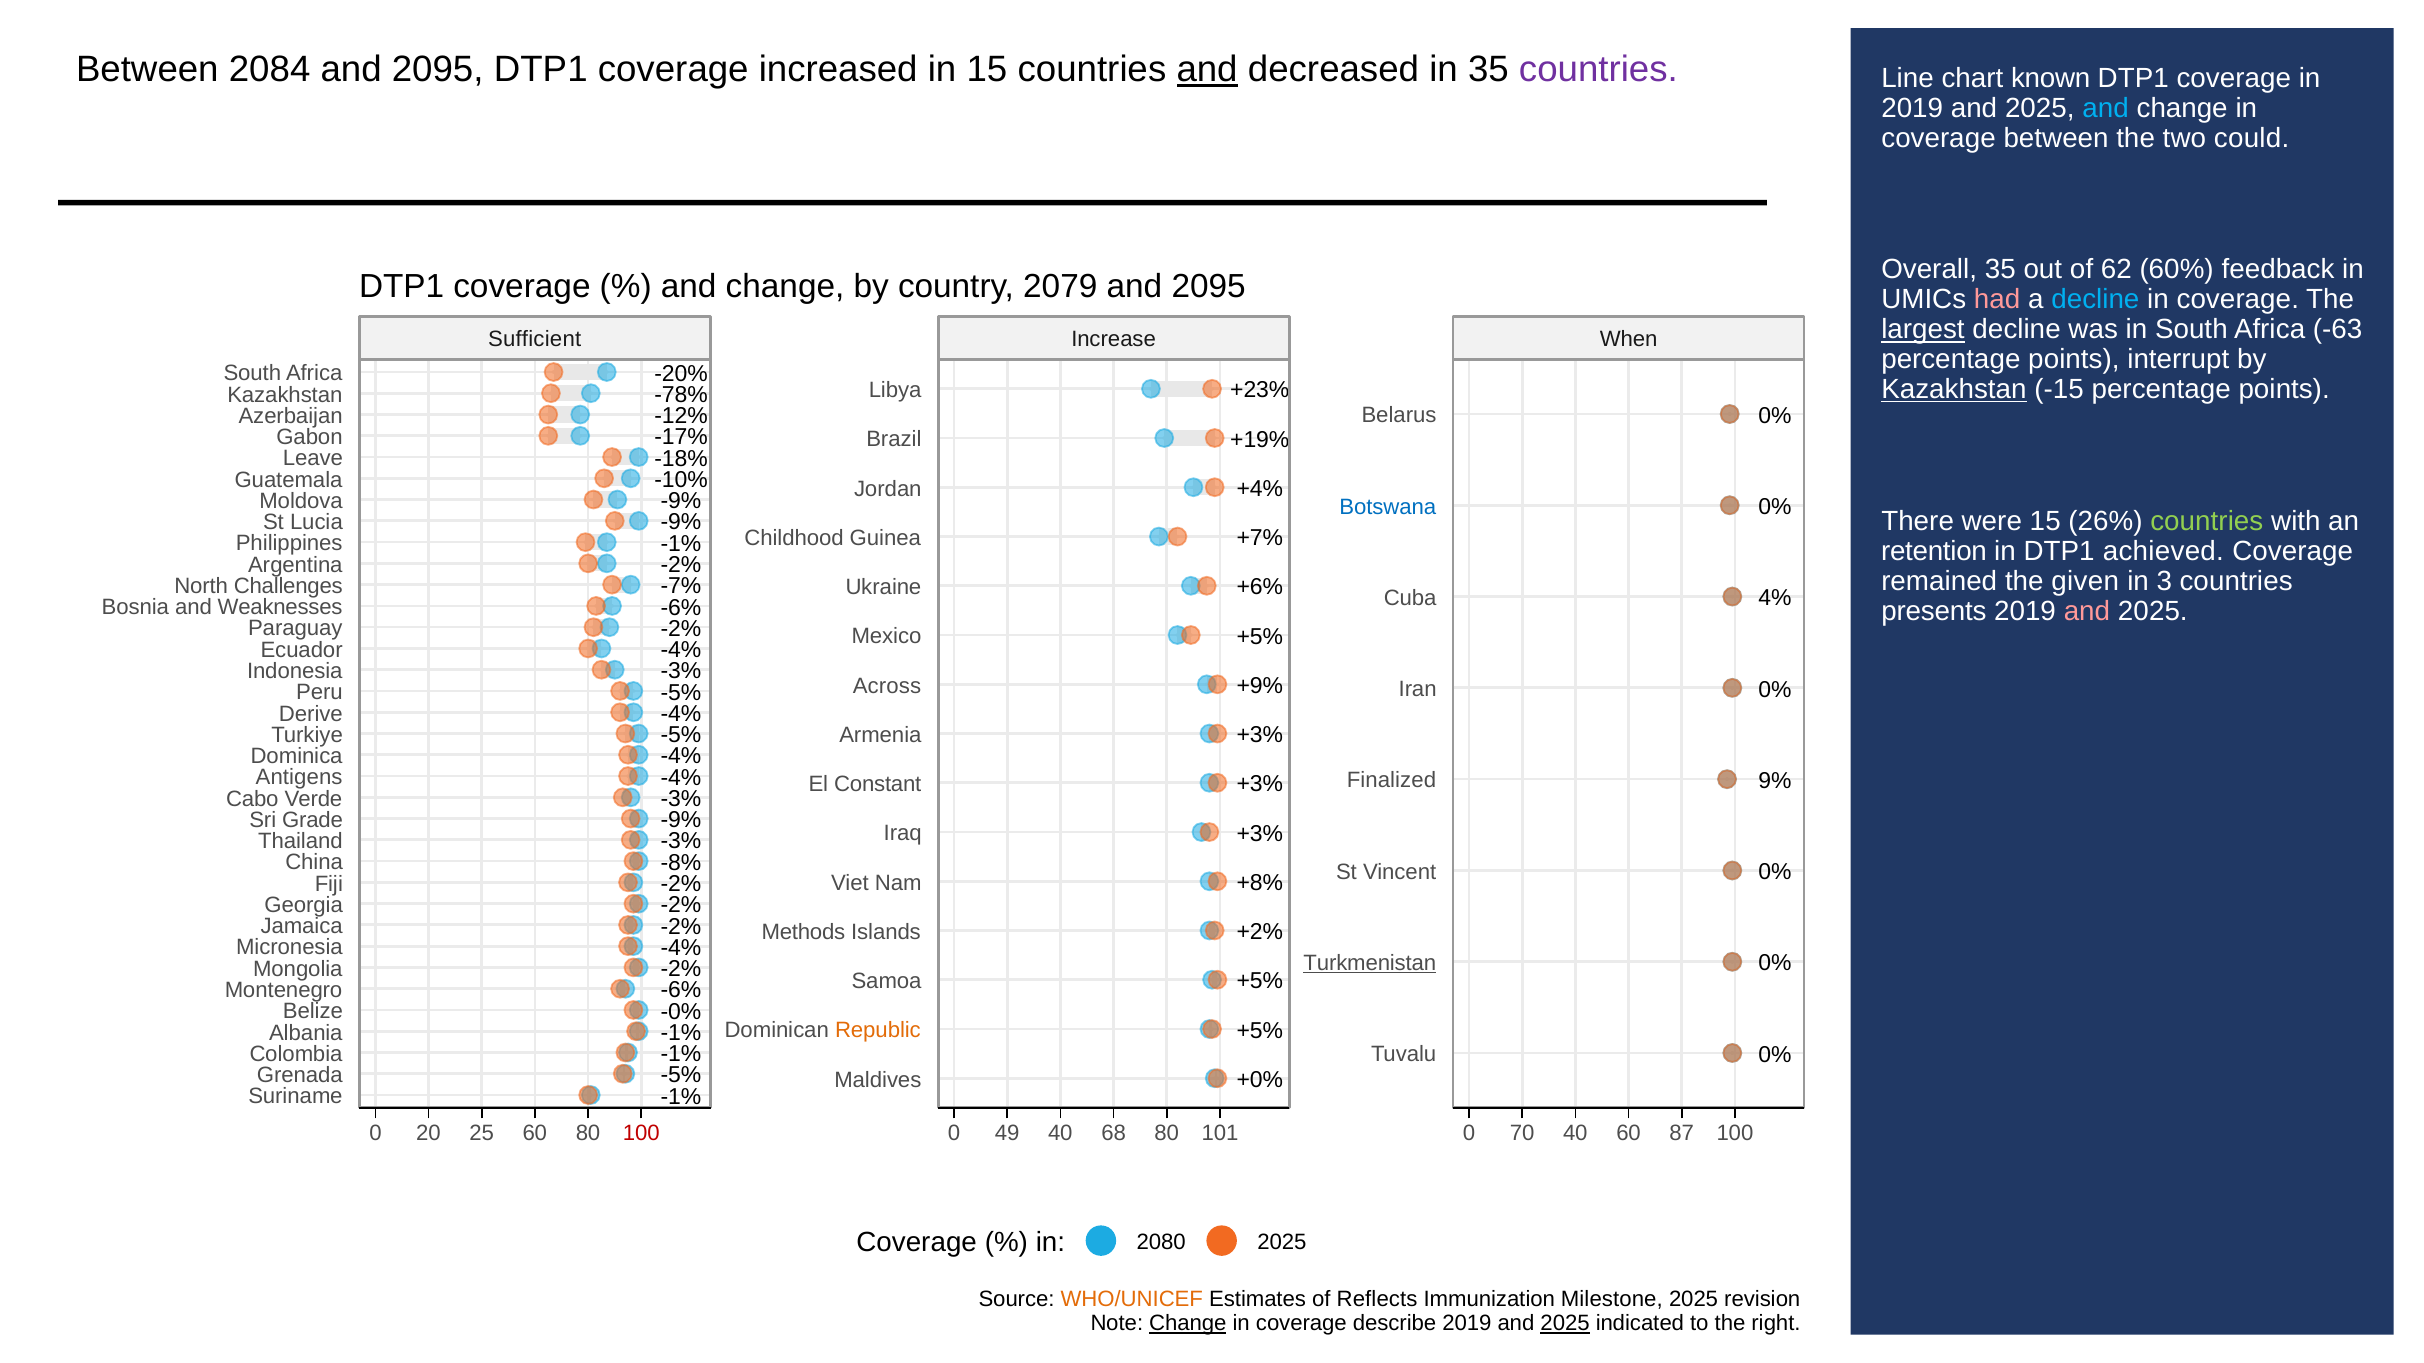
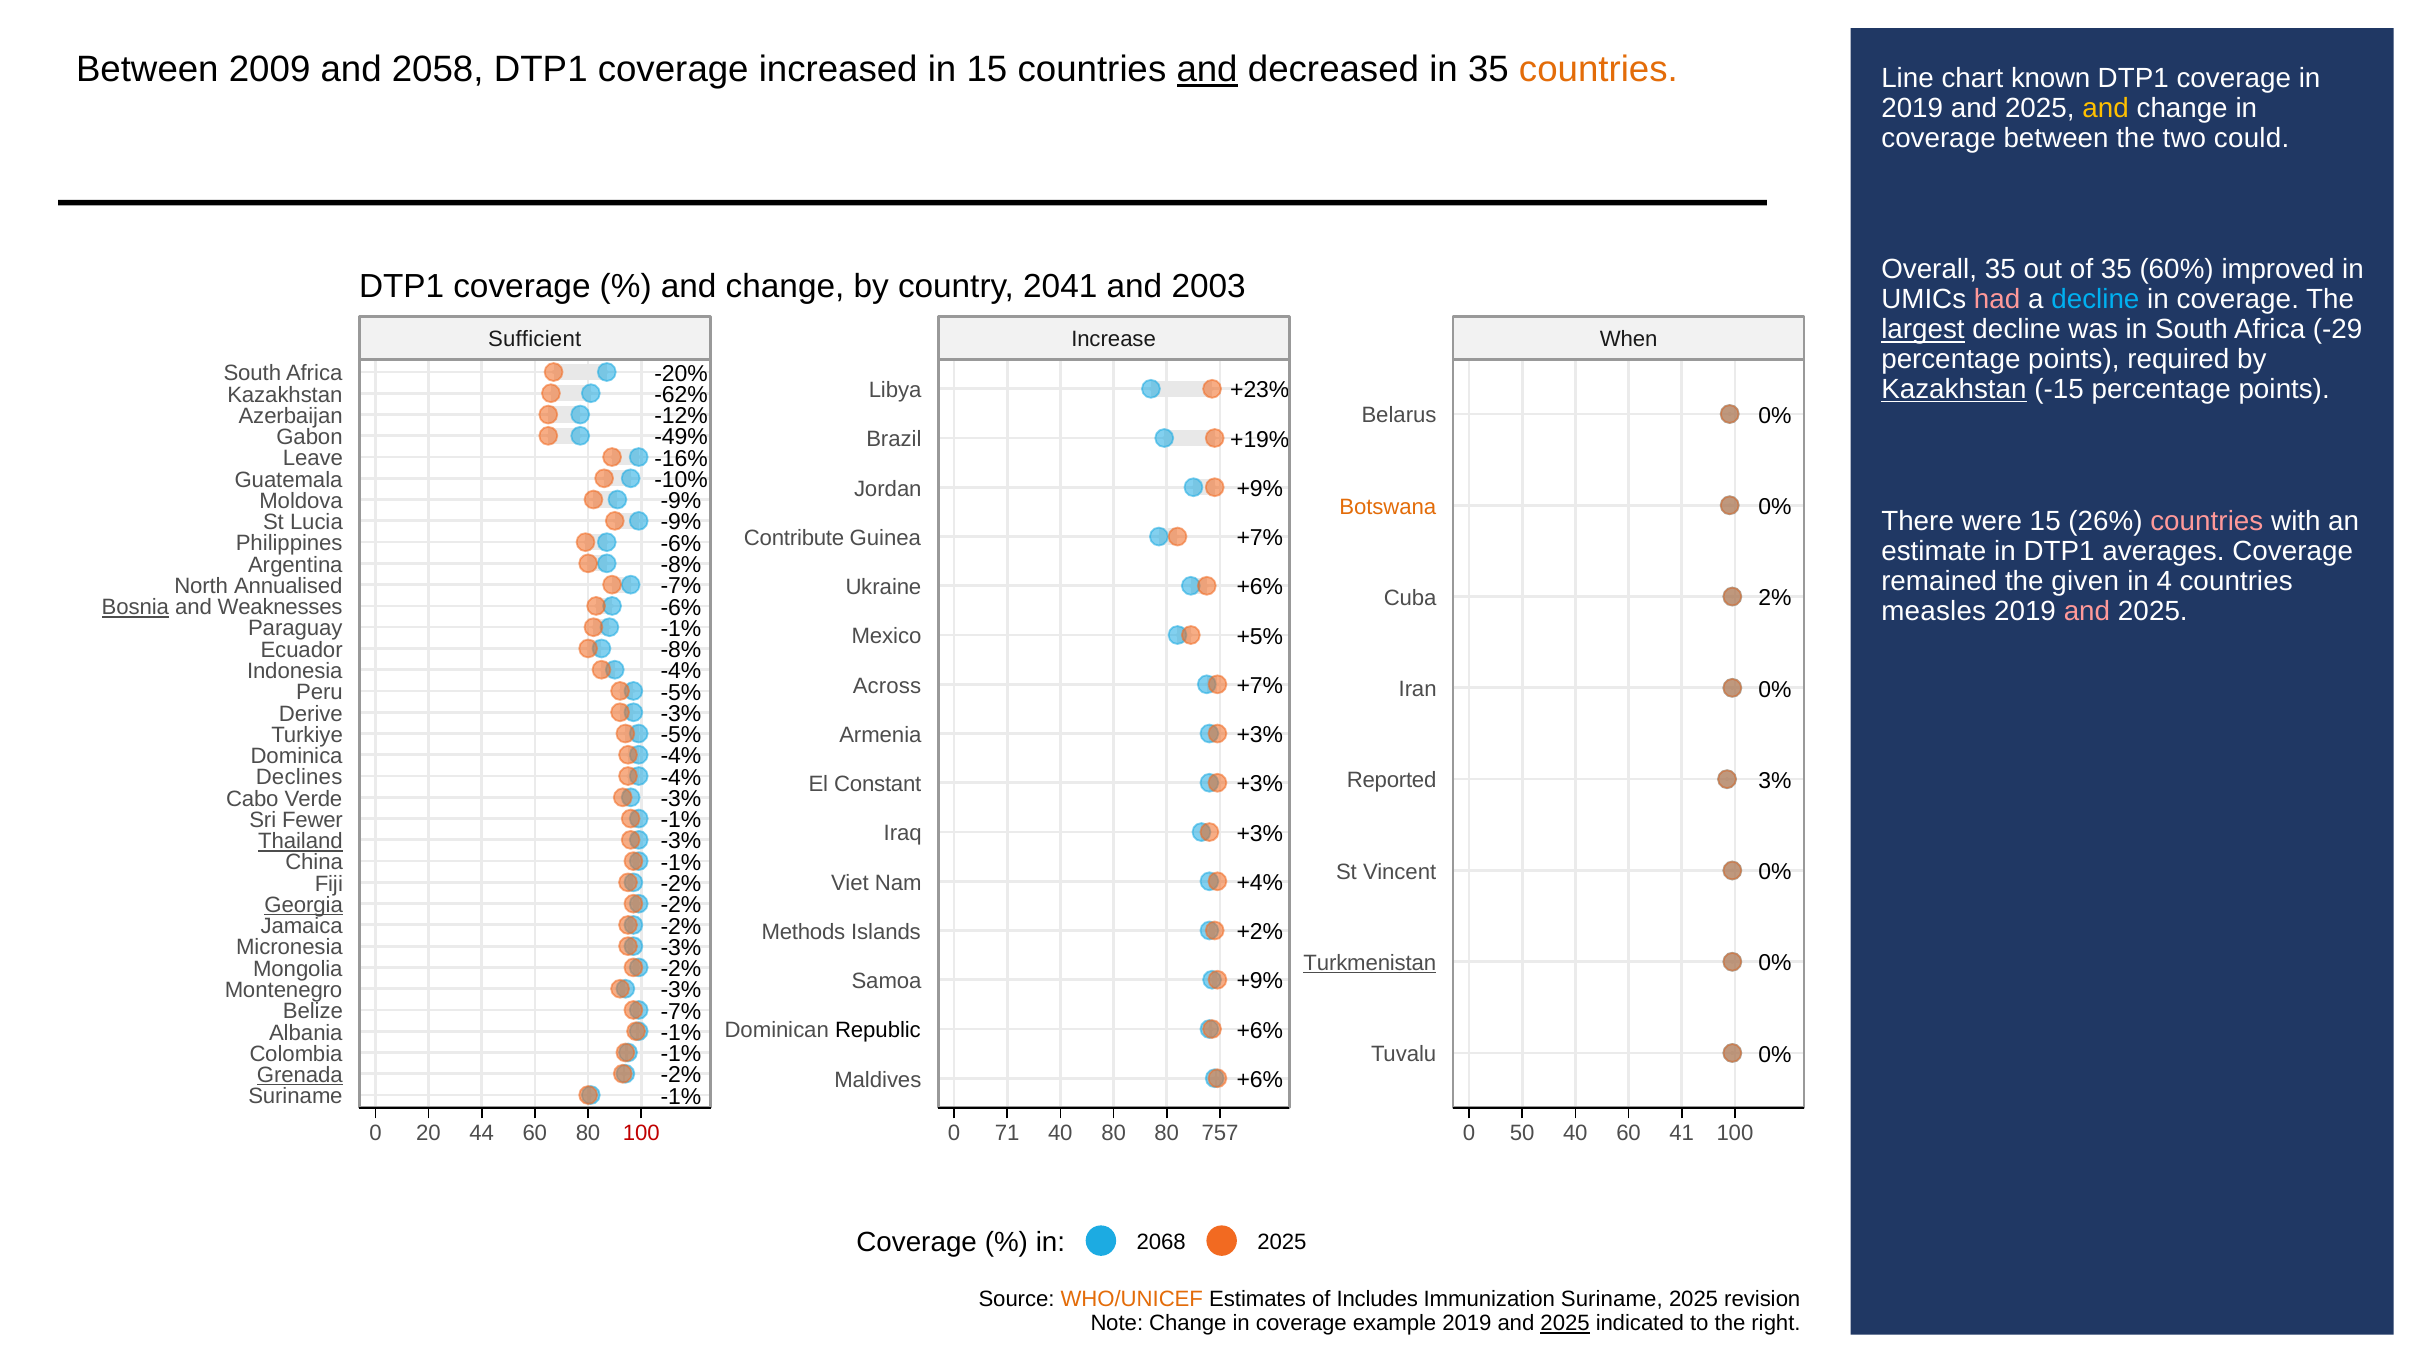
2084: 2084 -> 2009
2095 at (438, 70): 2095 -> 2058
countries at (1598, 70) colour: purple -> orange
and at (2106, 108) colour: light blue -> yellow
of 62: 62 -> 35
feedback: feedback -> improved
2079: 2079 -> 2041
2095 at (1209, 286): 2095 -> 2003
-63: -63 -> -29
interrupt: interrupt -> required
-78%: -78% -> -62%
-17%: -17% -> -49%
-18%: -18% -> -16%
+4% at (1260, 489): +4% -> +9%
Botswana colour: blue -> orange
countries at (2207, 521) colour: light green -> pink
Childhood: Childhood -> Contribute
-1% at (681, 544): -1% -> -6%
retention: retention -> estimate
achieved: achieved -> averages
-2% at (681, 565): -2% -> -8%
3: 3 -> 4
Challenges: Challenges -> Annualised
4%: 4% -> 2%
Bosnia underline: none -> present
presents: presents -> measles
-2% at (681, 629): -2% -> -1%
-4% at (681, 650): -4% -> -8%
-3% at (681, 672): -3% -> -4%
+9% at (1260, 686): +9% -> +7%
-4% at (681, 714): -4% -> -3%
Antigens: Antigens -> Declines
9%: 9% -> 3%
Finalized: Finalized -> Reported
-9% at (681, 820): -9% -> -1%
Grade: Grade -> Fewer
Thailand underline: none -> present
-8% at (681, 863): -8% -> -1%
+8%: +8% -> +4%
Georgia underline: none -> present
-4% at (681, 948): -4% -> -3%
+5% at (1260, 982): +5% -> +9%
-6% at (681, 991): -6% -> -3%
-0% at (681, 1012): -0% -> -7%
+5% at (1260, 1031): +5% -> +6%
Republic colour: orange -> black
-5% at (681, 1076): -5% -> -2%
Grenada underline: none -> present
+0% at (1260, 1080): +0% -> +6%
25: 25 -> 44
49: 49 -> 71
40 68: 68 -> 80
101: 101 -> 757
70: 70 -> 50
87: 87 -> 41
2080: 2080 -> 2068
Reflects: Reflects -> Includes
Immunization Milestone: Milestone -> Suriname
Change at (1188, 1324) underline: present -> none
describe: describe -> example
